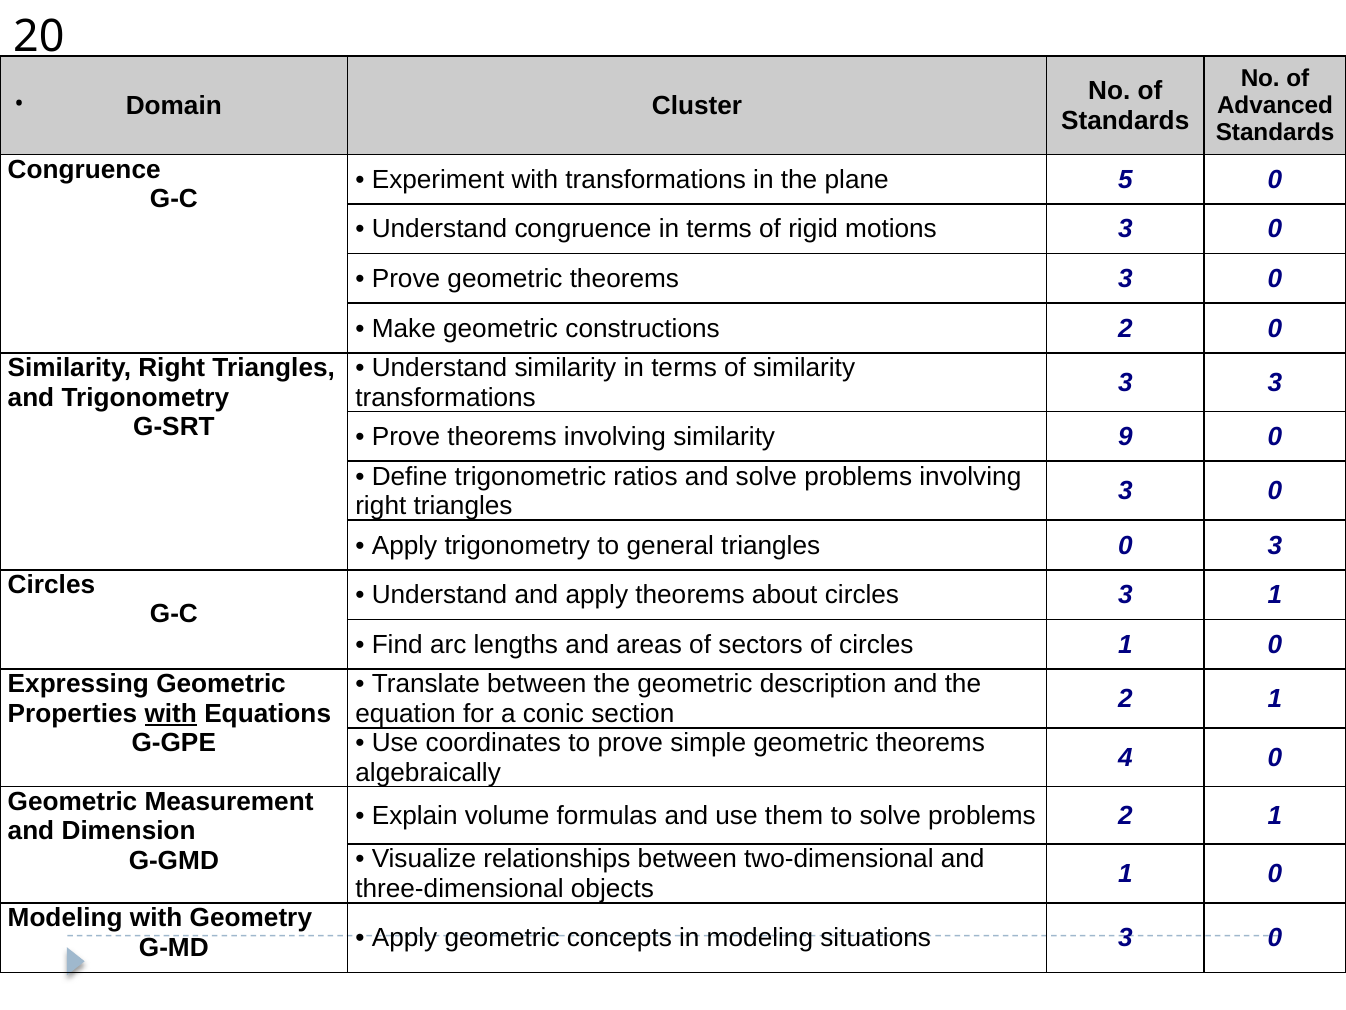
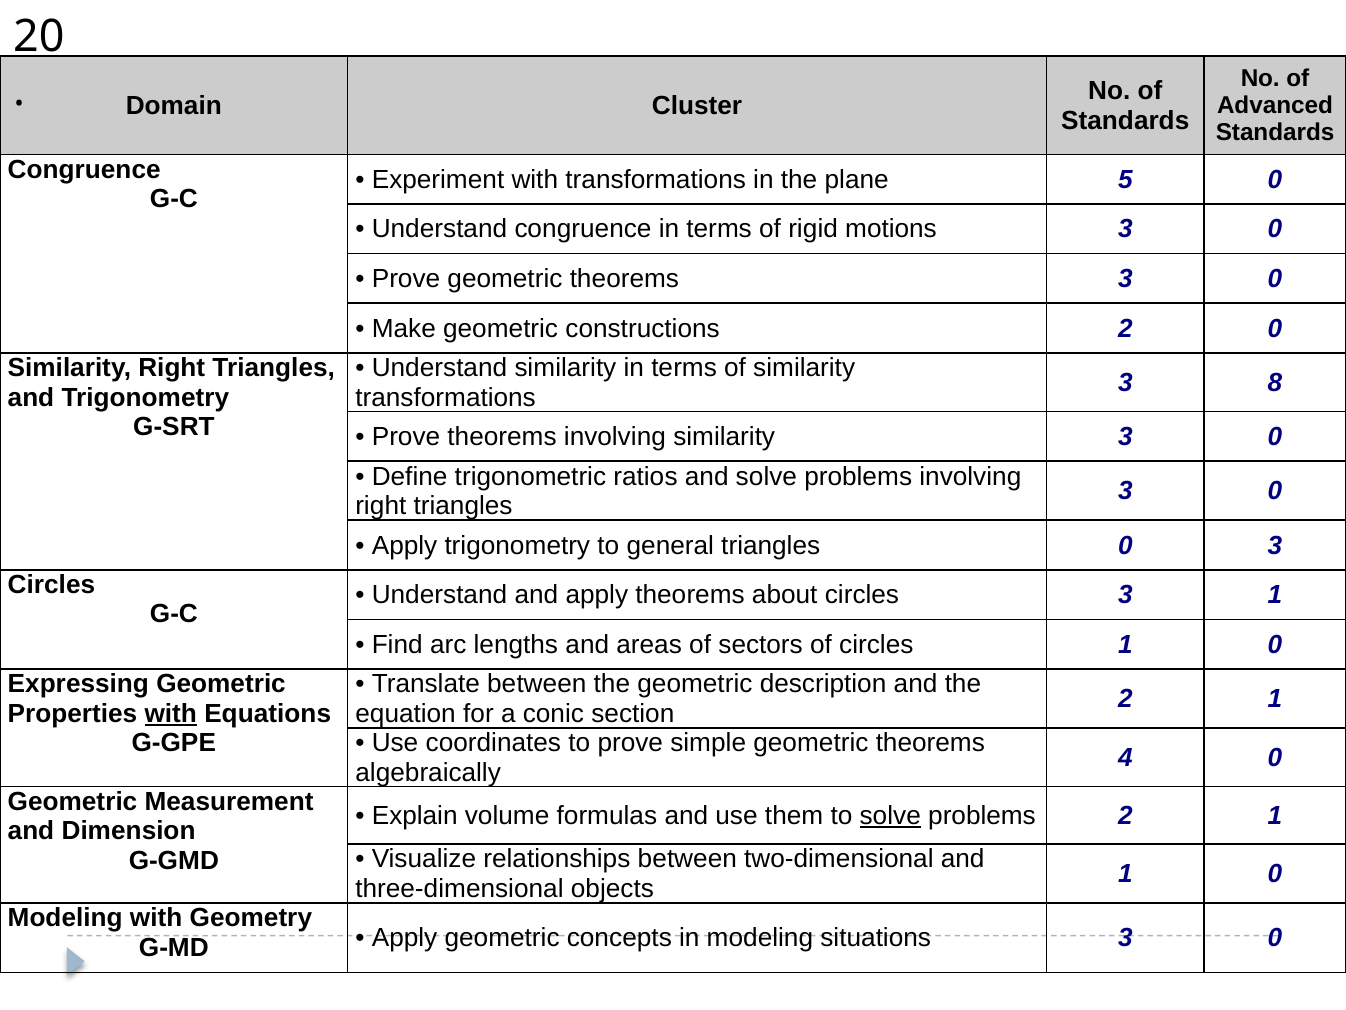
3 3: 3 -> 8
similarity 9: 9 -> 3
solve at (890, 815) underline: none -> present
